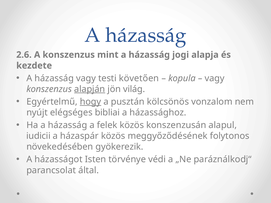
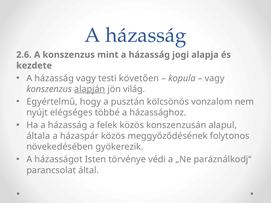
hogy underline: present -> none
bibliai: bibliai -> többé
iudicii: iudicii -> általa
